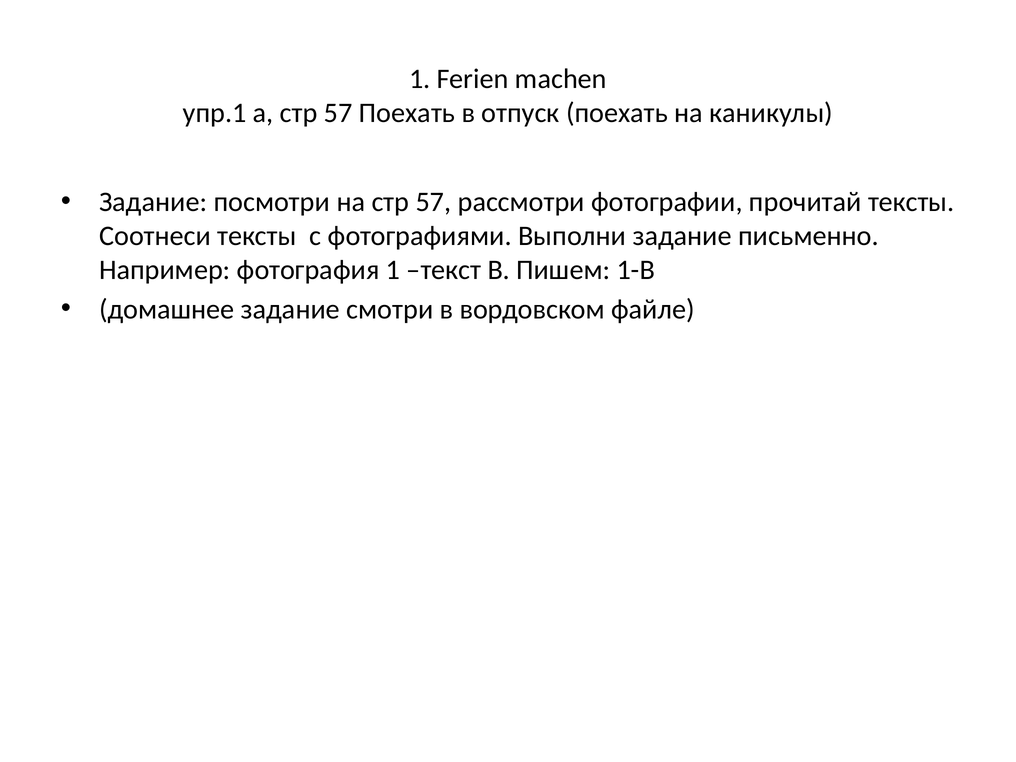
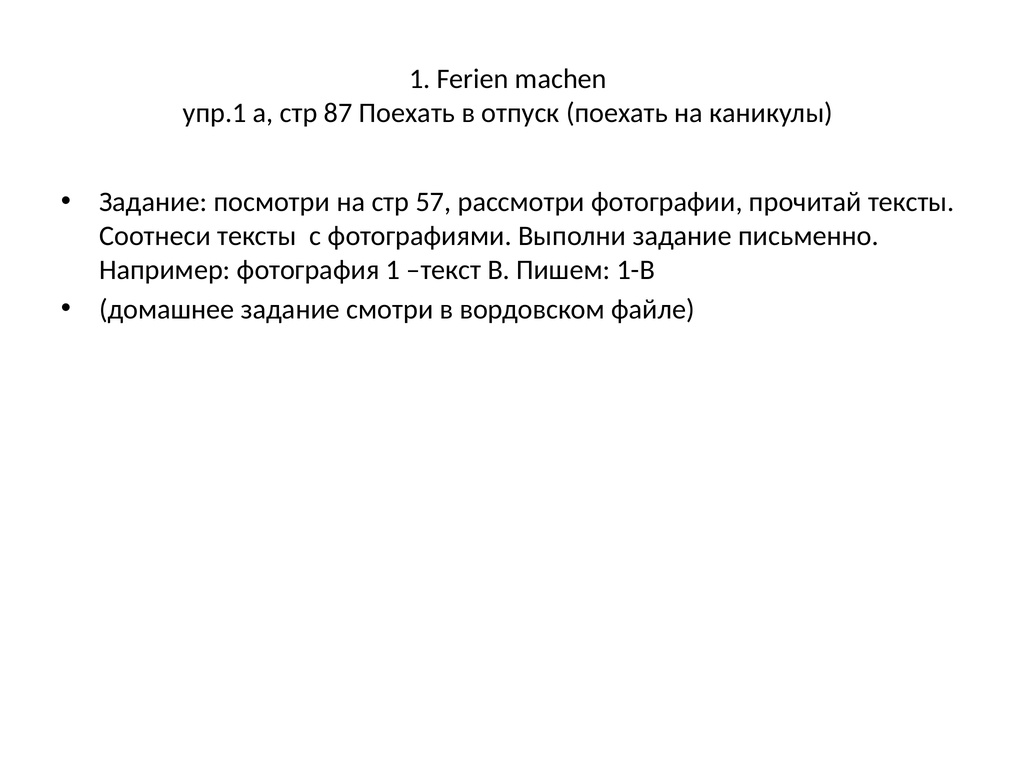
a стр 57: 57 -> 87
